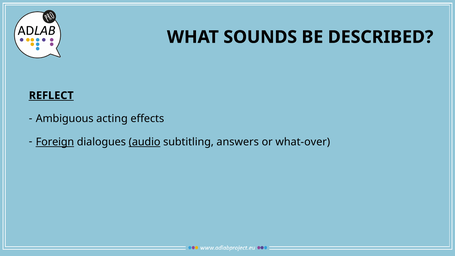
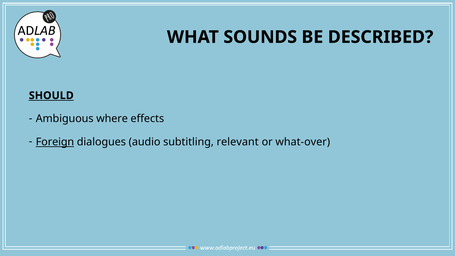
REFLECT: REFLECT -> SHOULD
acting: acting -> where
audio underline: present -> none
answers: answers -> relevant
